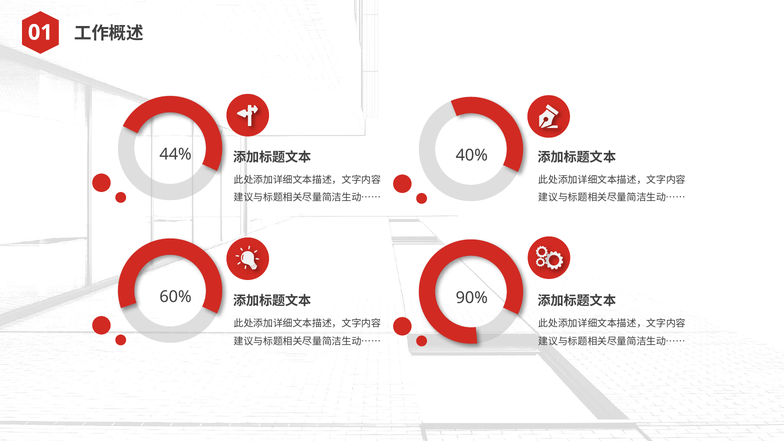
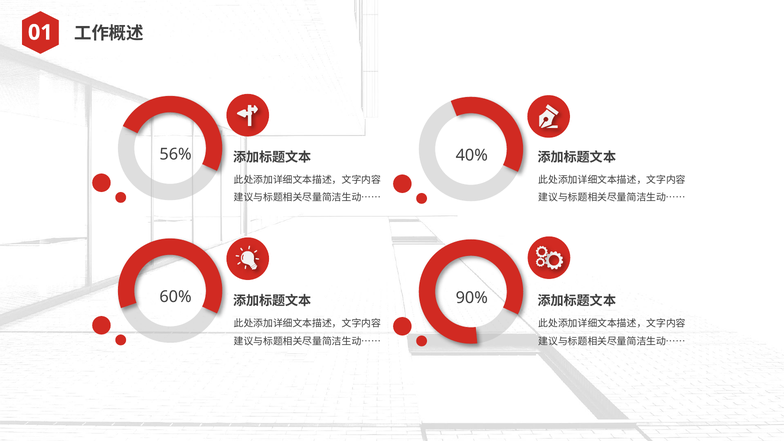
44%: 44% -> 56%
